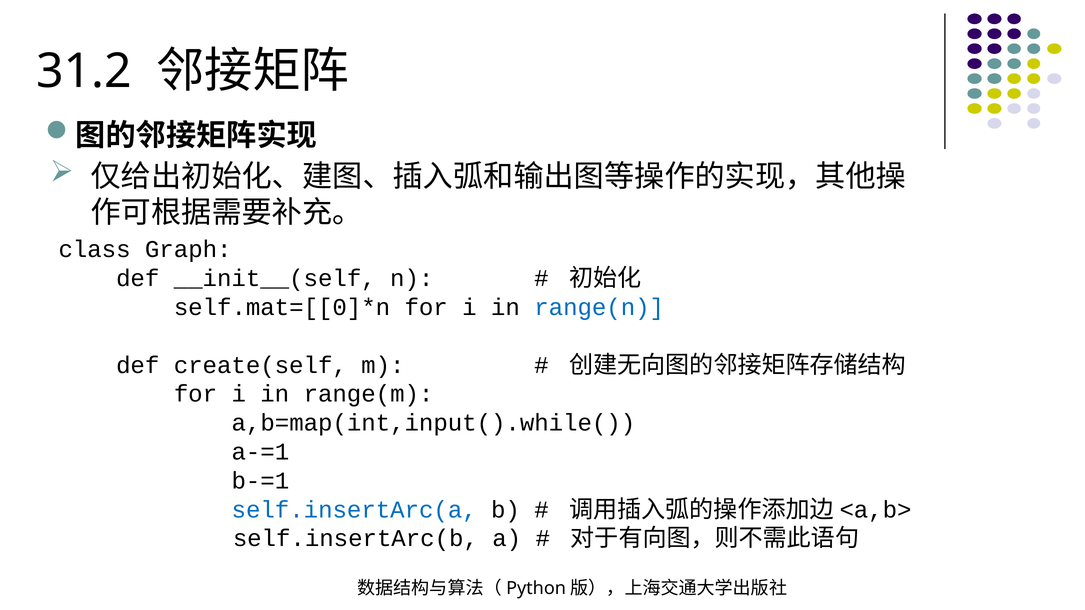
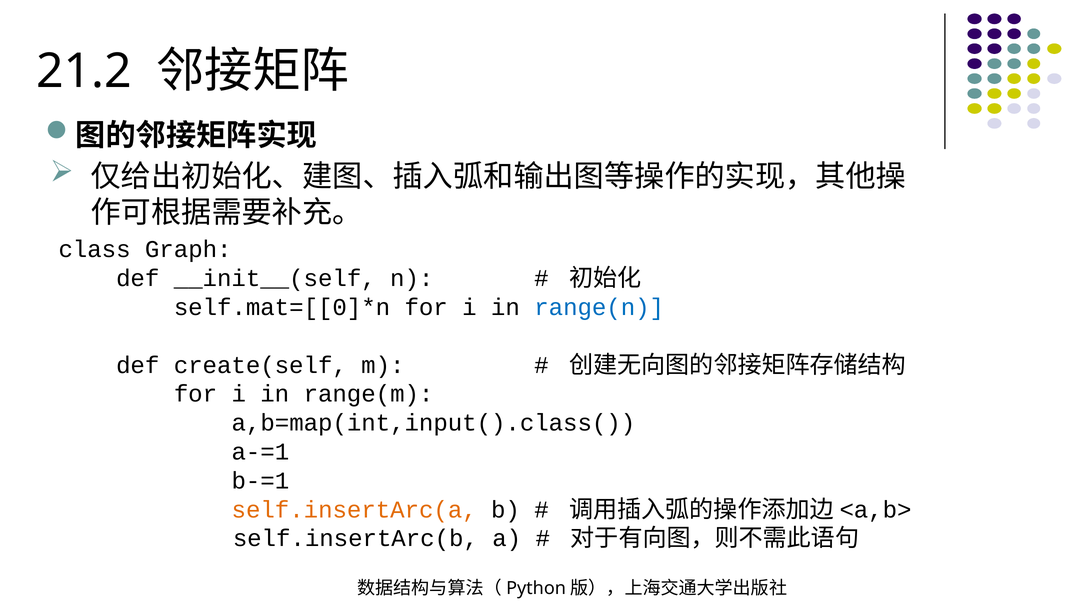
31.2: 31.2 -> 21.2
a,b=map(int,input().while(: a,b=map(int,input().while( -> a,b=map(int,input().class(
self.insertArc(a colour: blue -> orange
